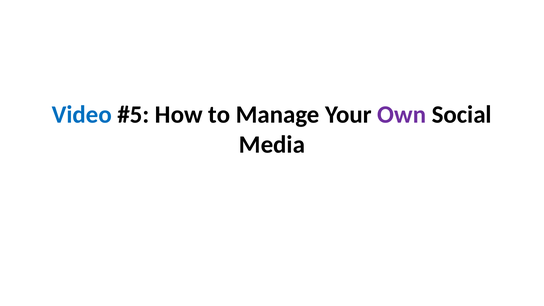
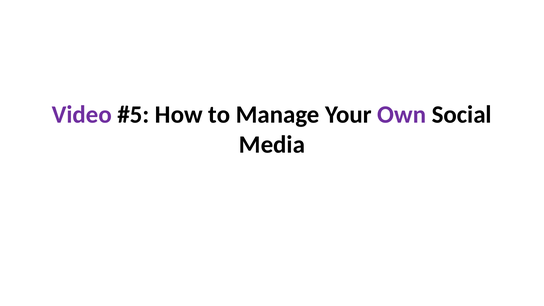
Video colour: blue -> purple
